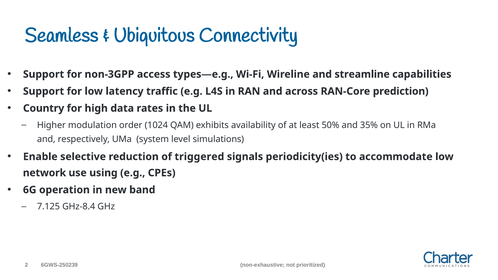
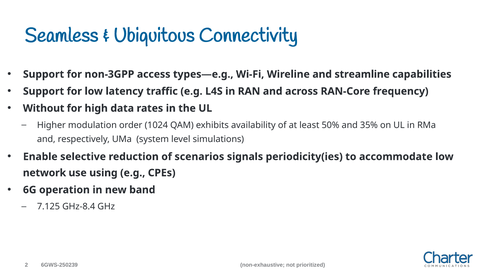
prediction: prediction -> frequency
Country: Country -> Without
triggered: triggered -> scenarios
